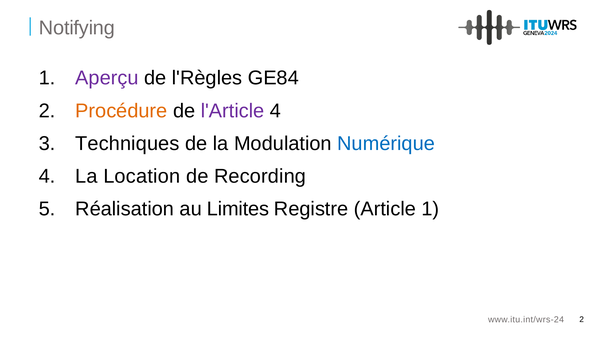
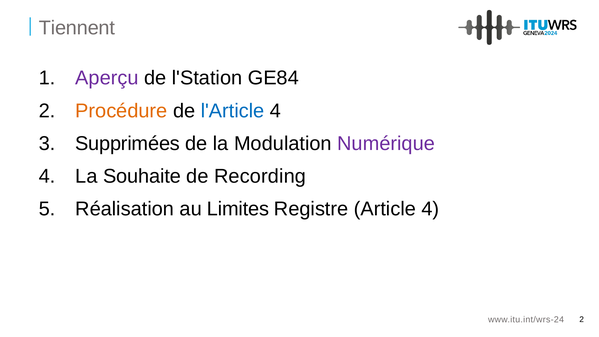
Notifying: Notifying -> Tiennent
l'Règles: l'Règles -> l'Station
l'Article colour: purple -> blue
Techniques: Techniques -> Supprimées
Numérique colour: blue -> purple
Location: Location -> Souhaite
Article 1: 1 -> 4
